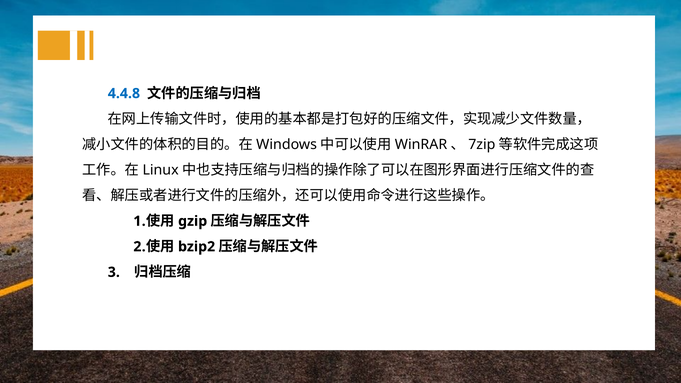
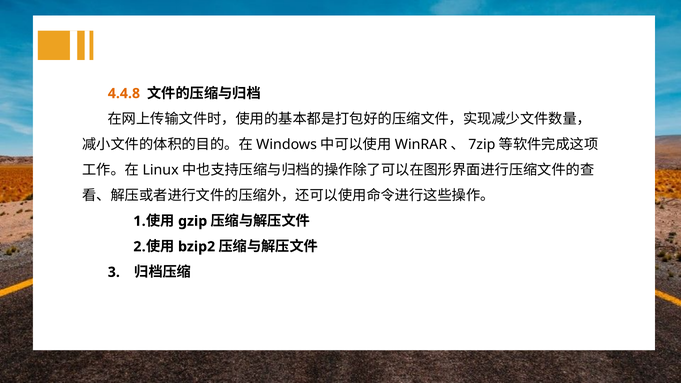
4.4.8 colour: blue -> orange
